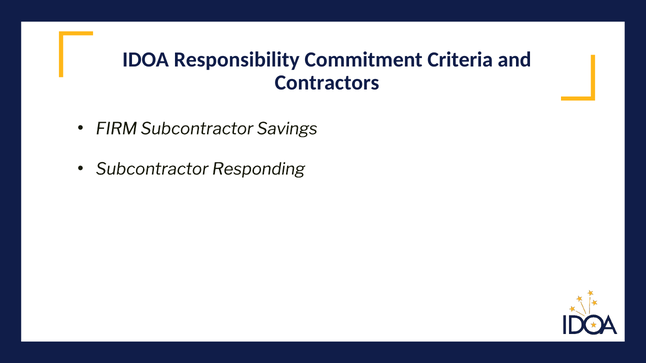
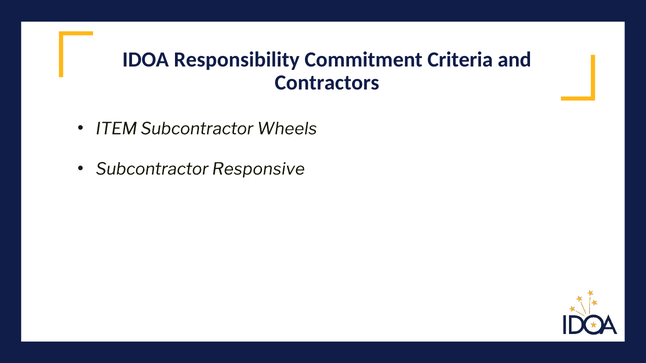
FIRM: FIRM -> ITEM
Savings: Savings -> Wheels
Responding: Responding -> Responsive
